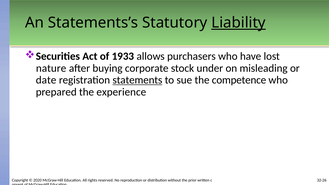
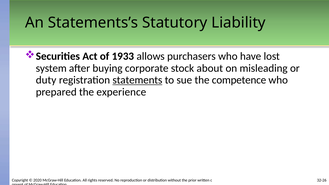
Liability underline: present -> none
nature: nature -> system
under: under -> about
date: date -> duty
